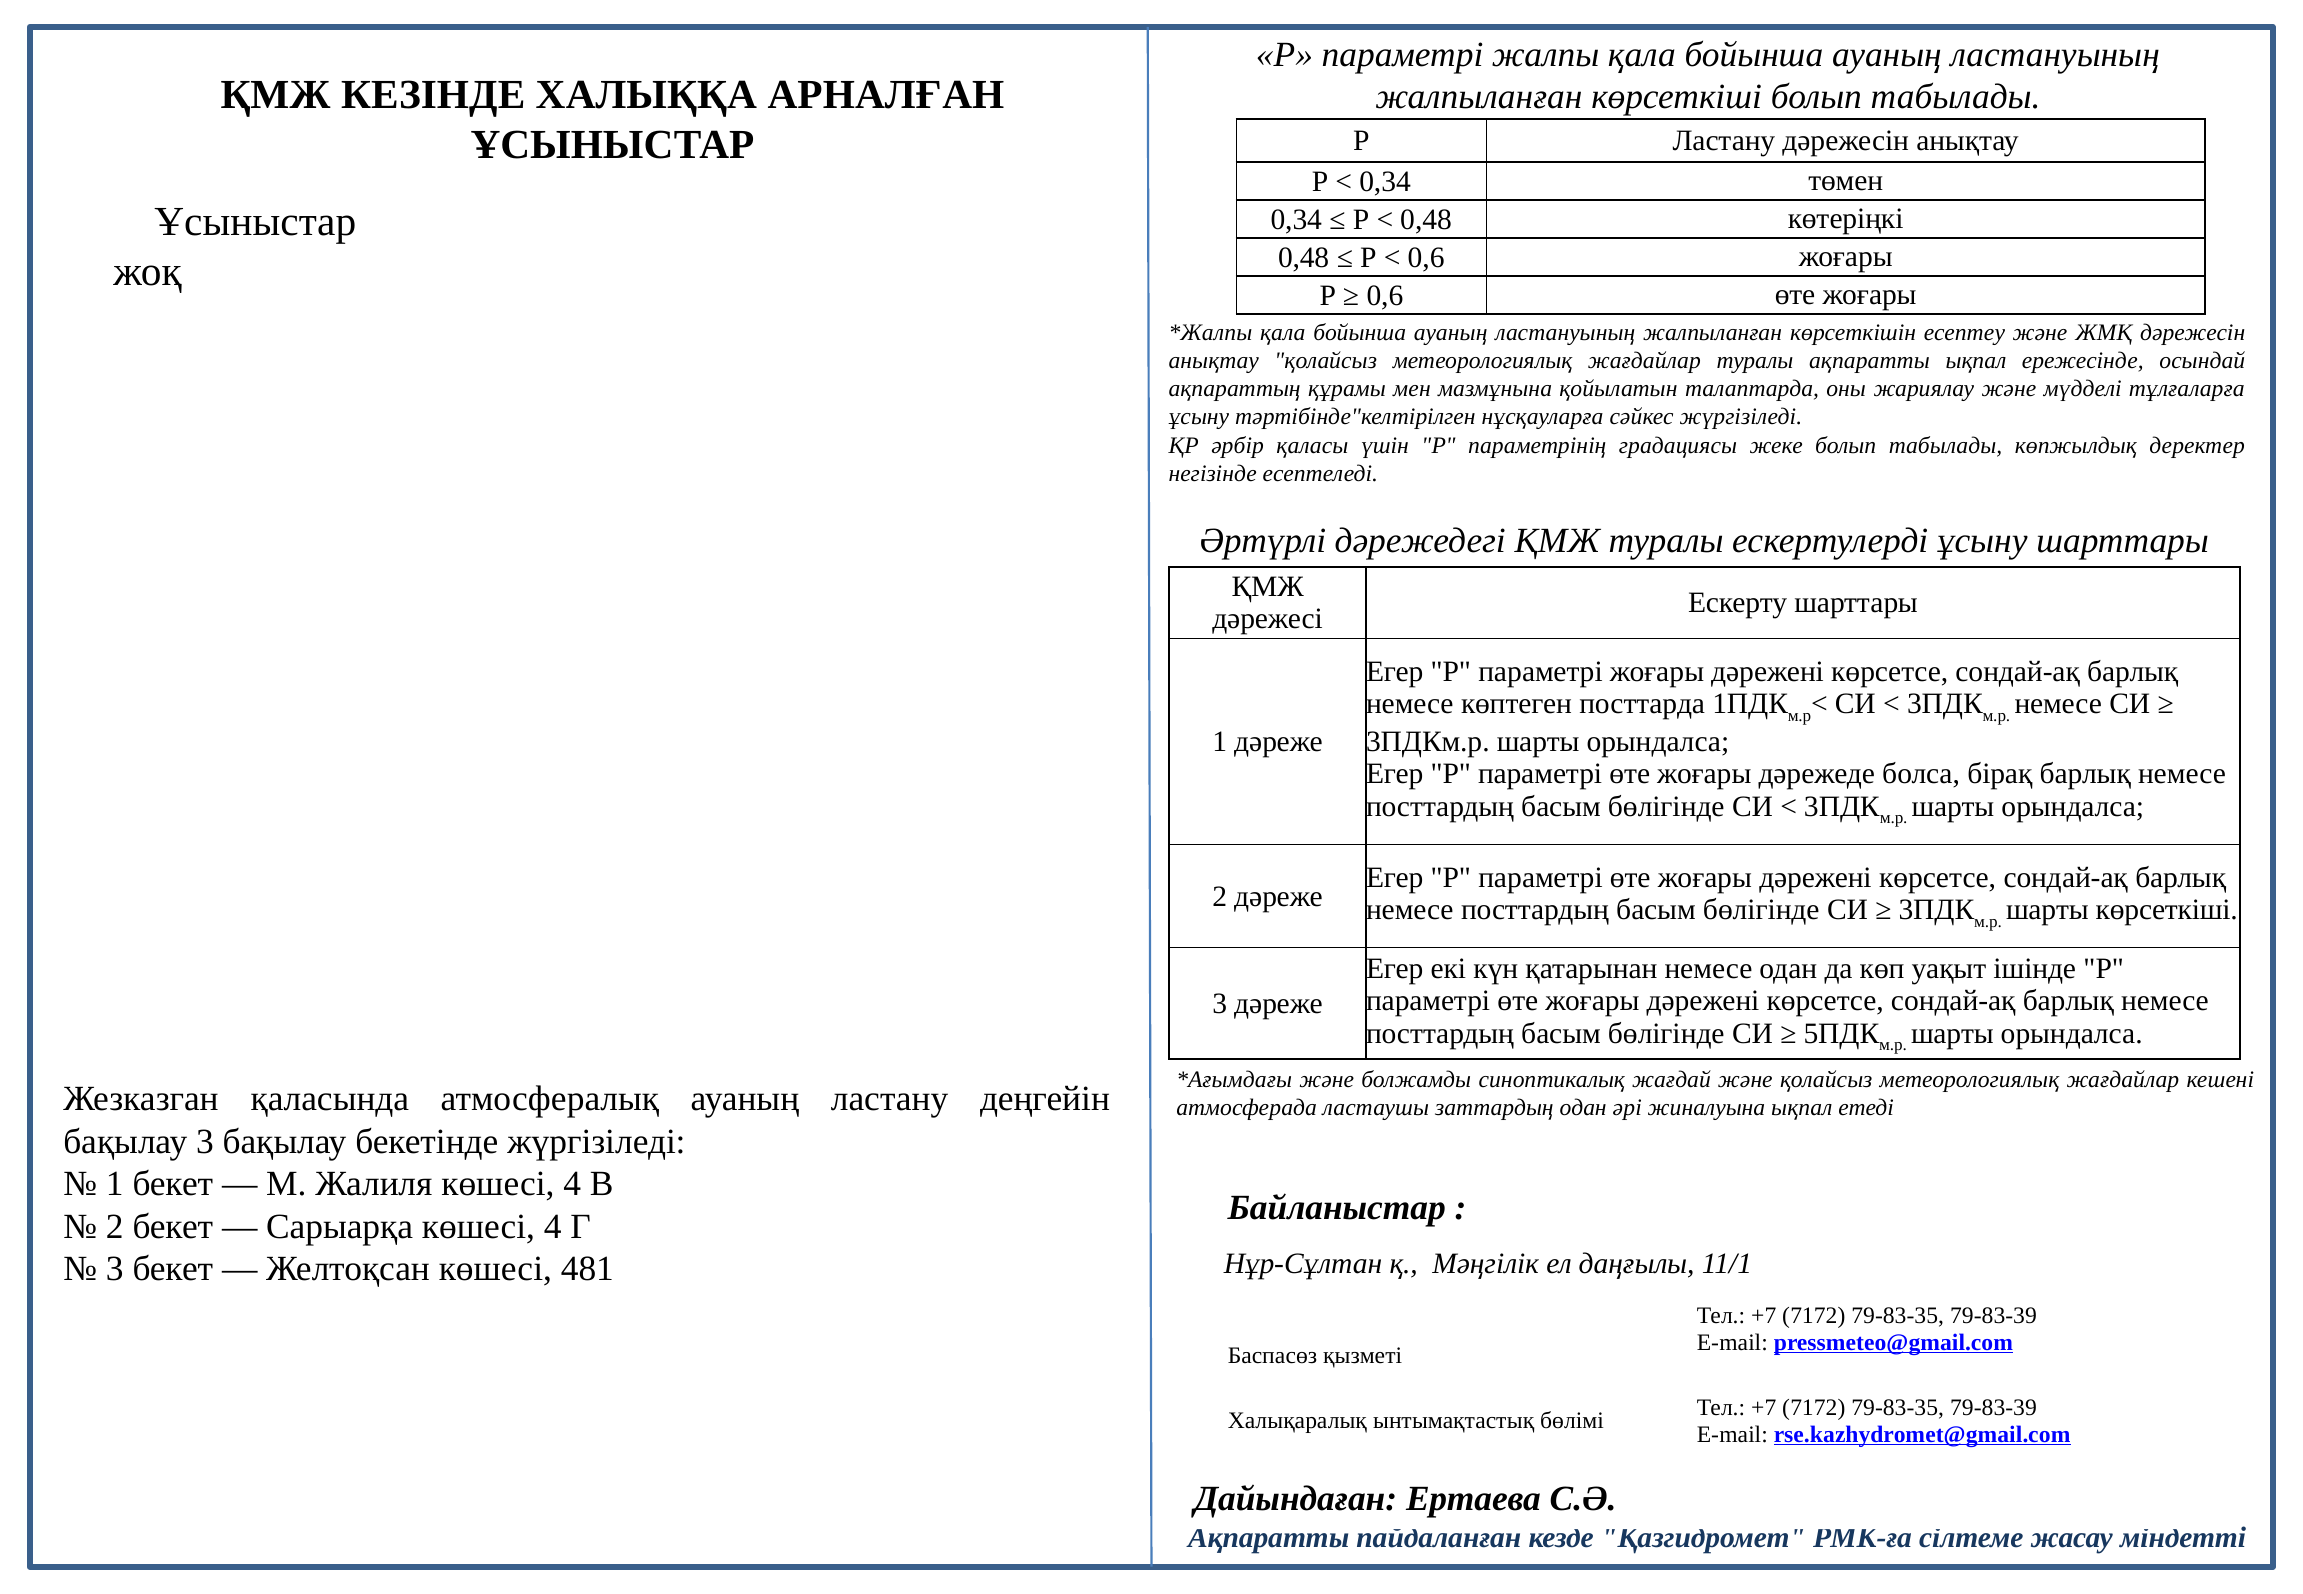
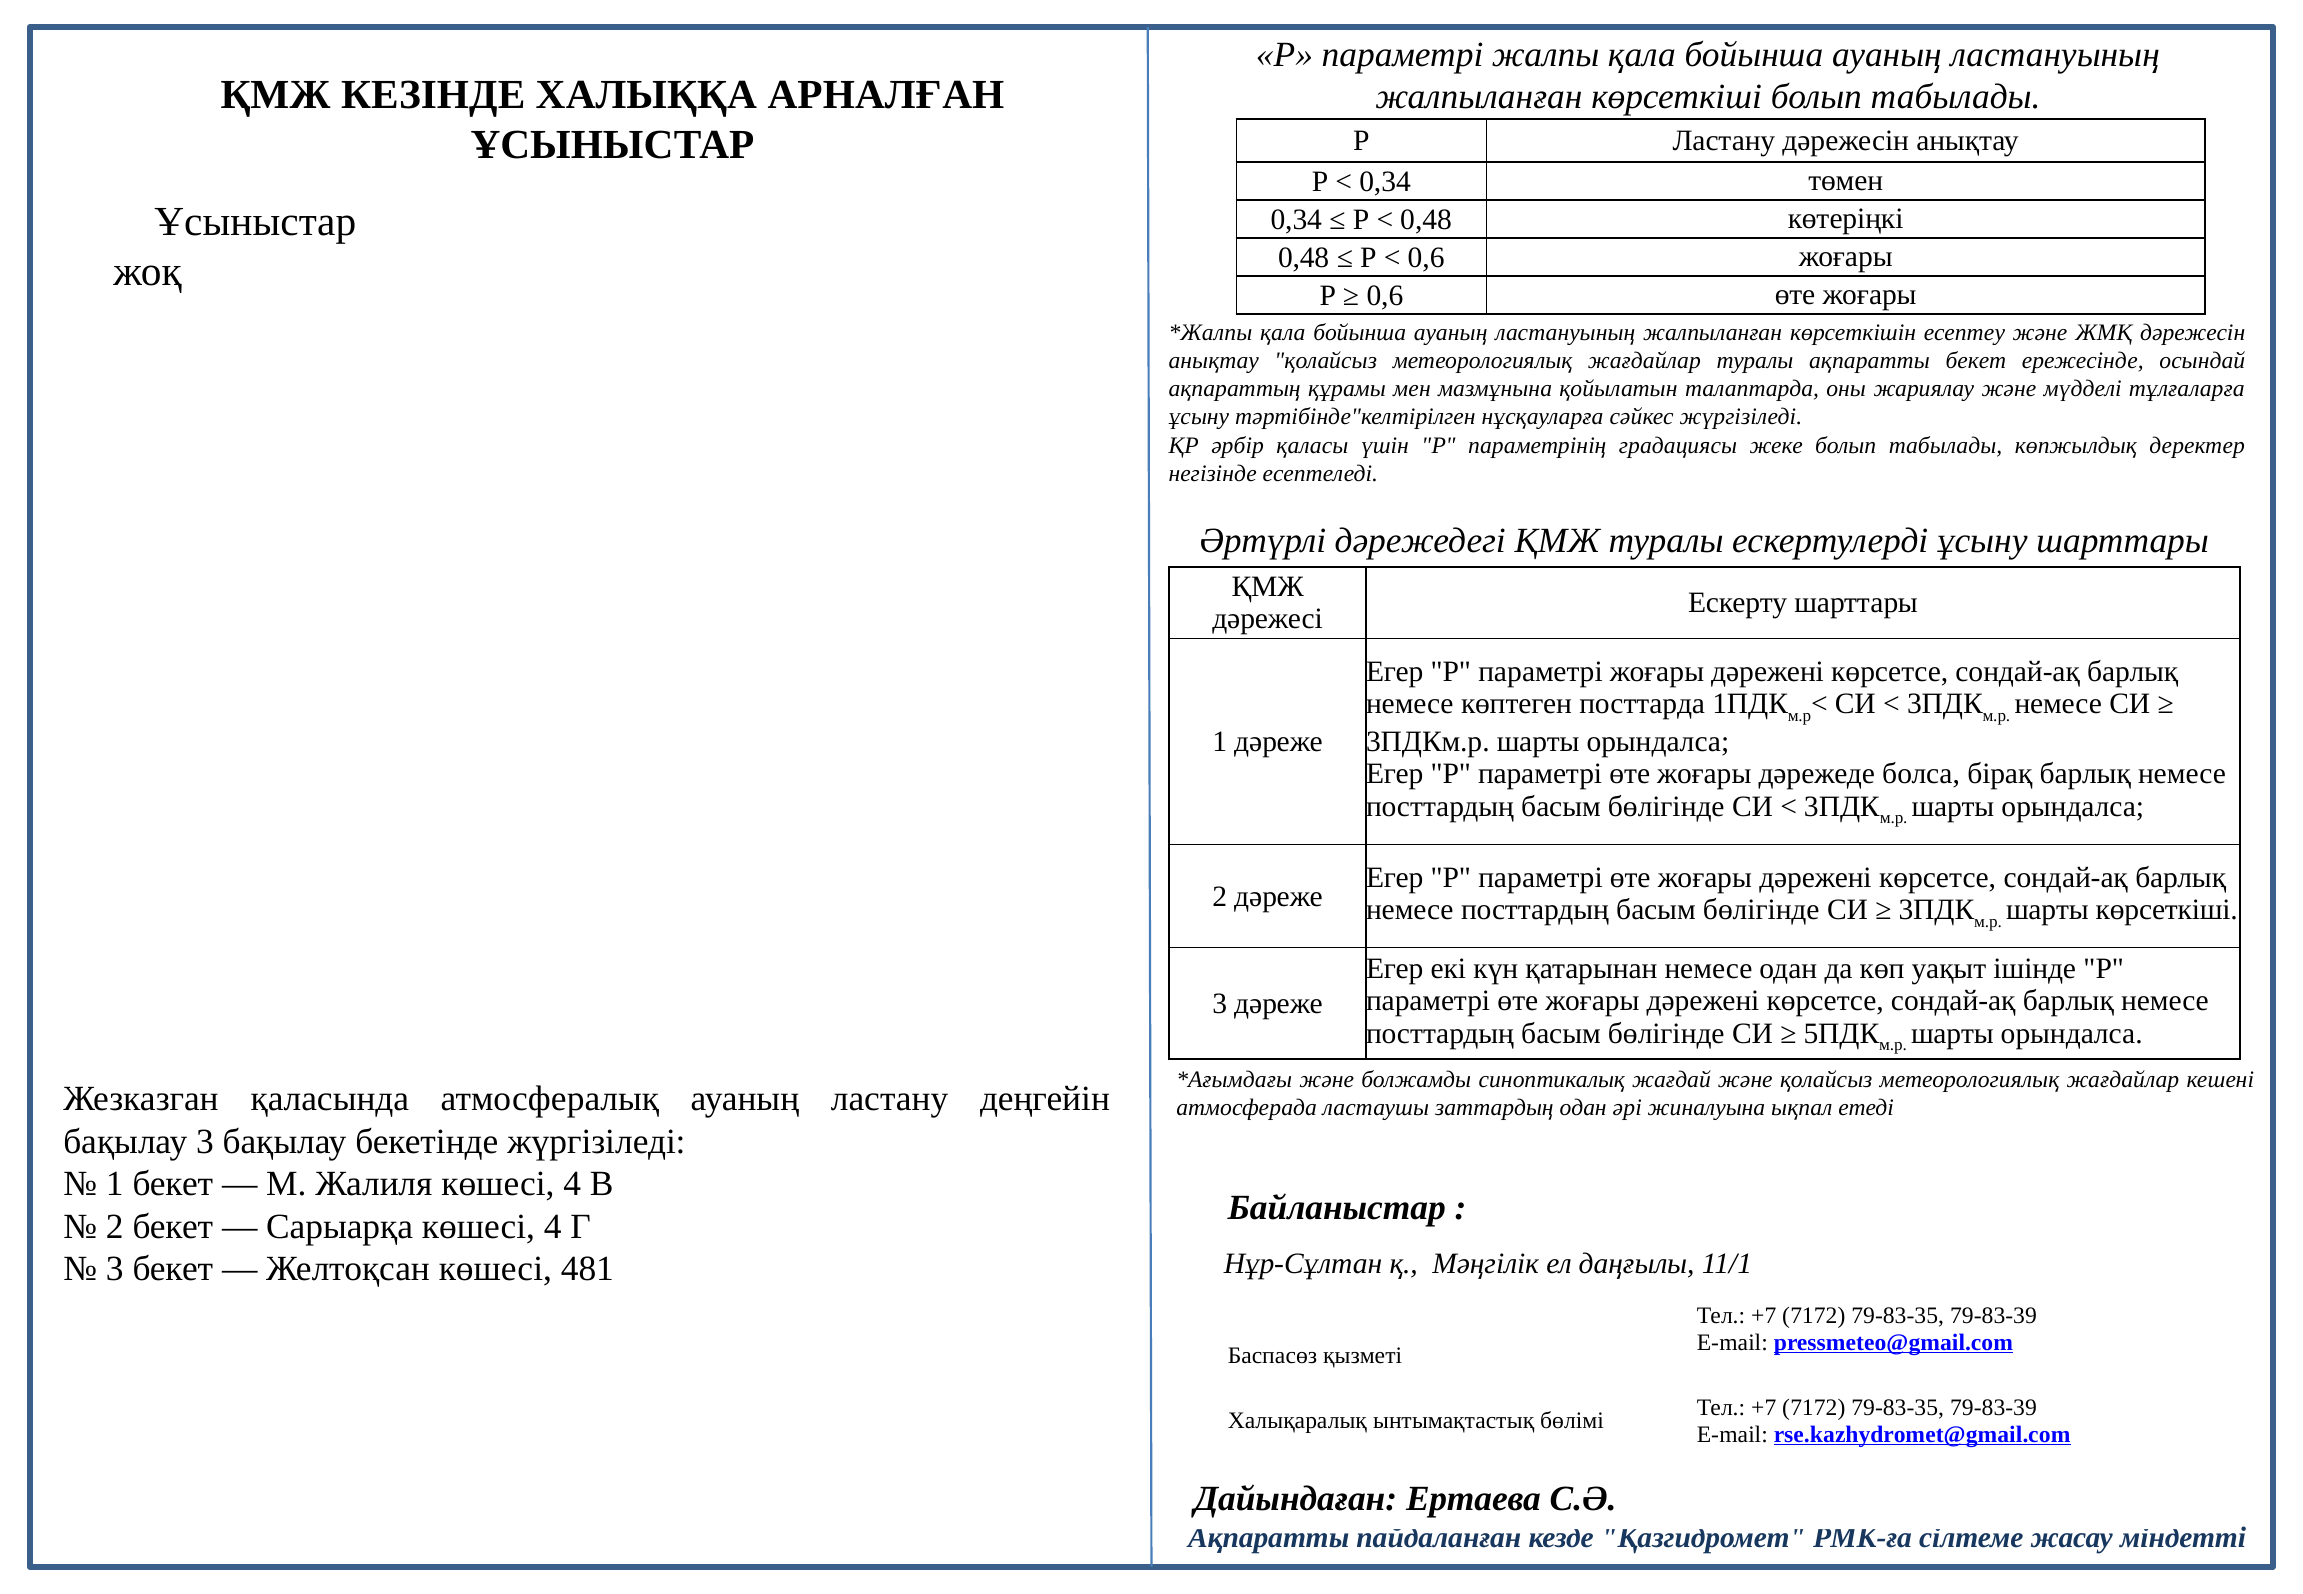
ақпаратты ықпал: ықпал -> бекет
